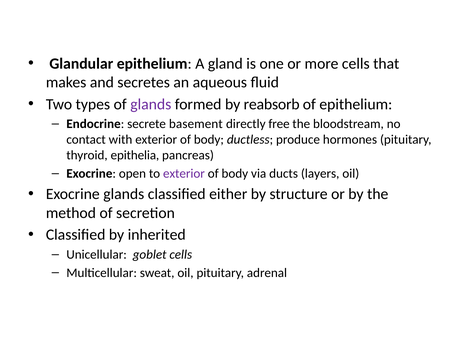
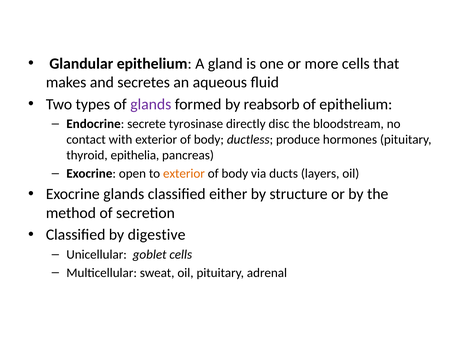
basement: basement -> tyrosinase
free: free -> disc
exterior at (184, 174) colour: purple -> orange
inherited: inherited -> digestive
